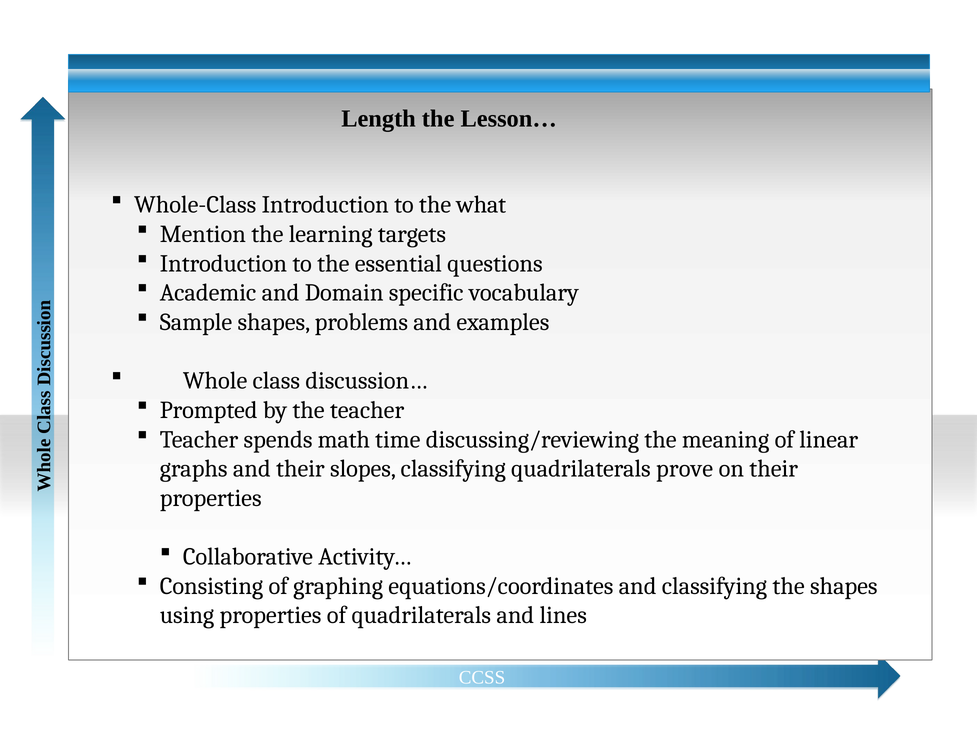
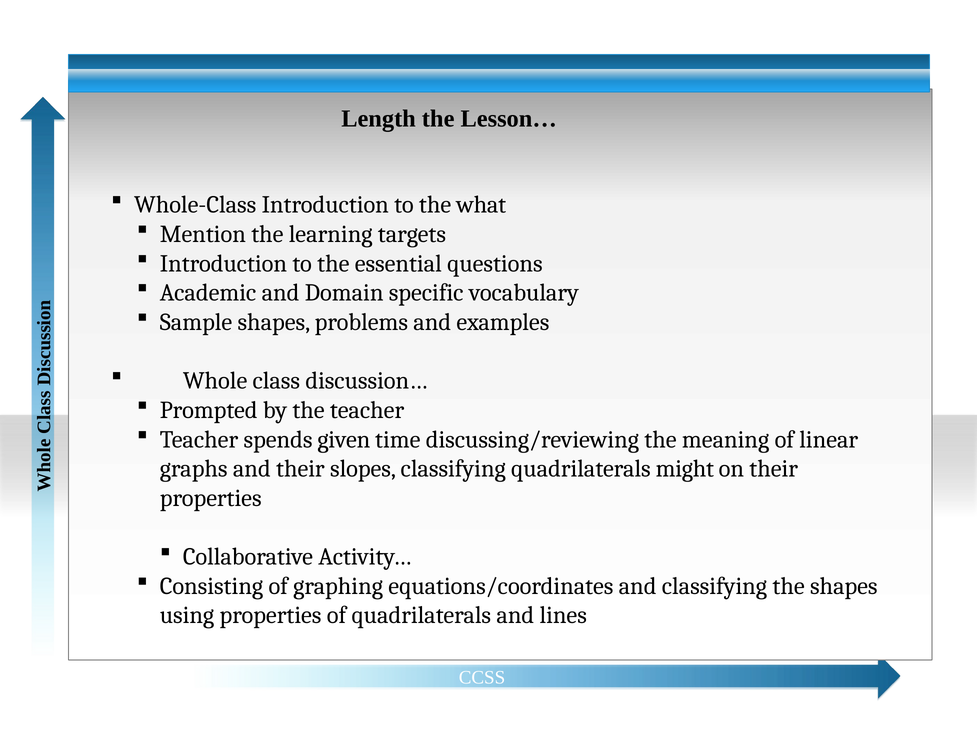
math: math -> given
prove: prove -> might
